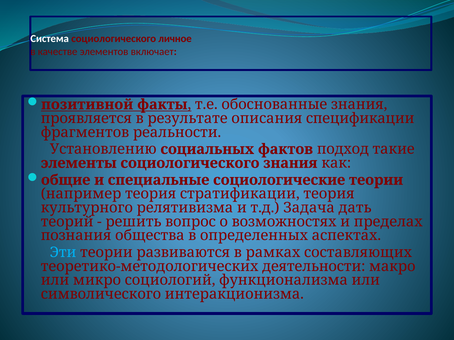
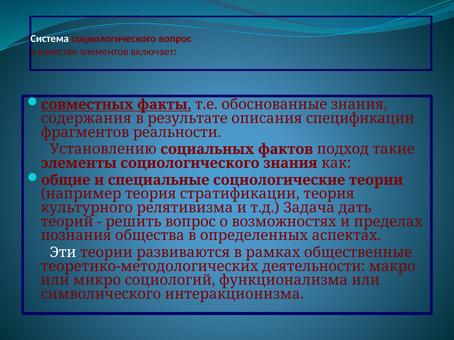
социологического личное: личное -> вопрос
позитивной: позитивной -> совместных
проявляется: проявляется -> содержания
Эти colour: light blue -> white
составляющих: составляющих -> общественные
